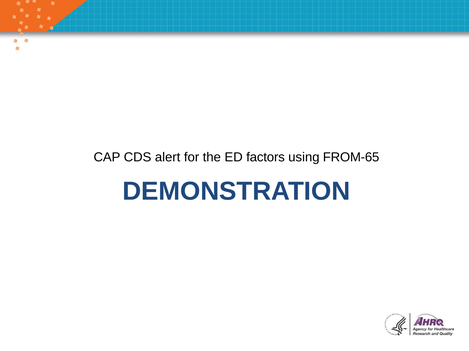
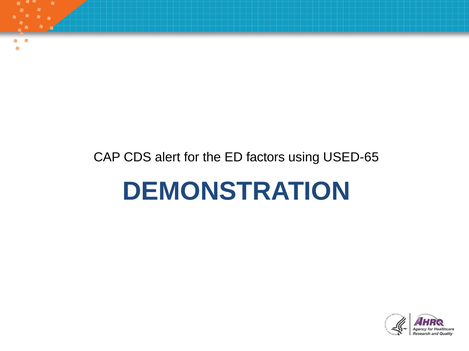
FROM-65: FROM-65 -> USED-65
